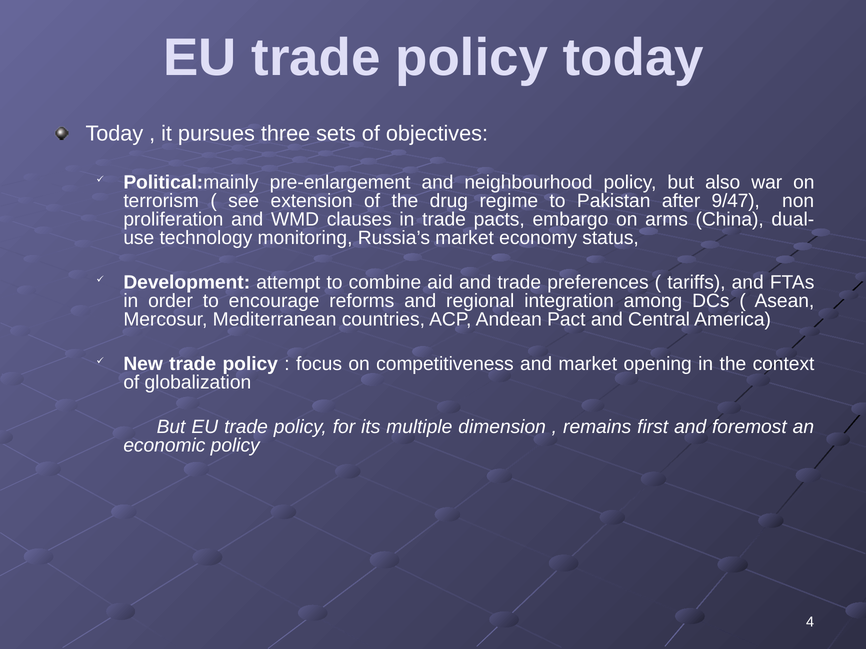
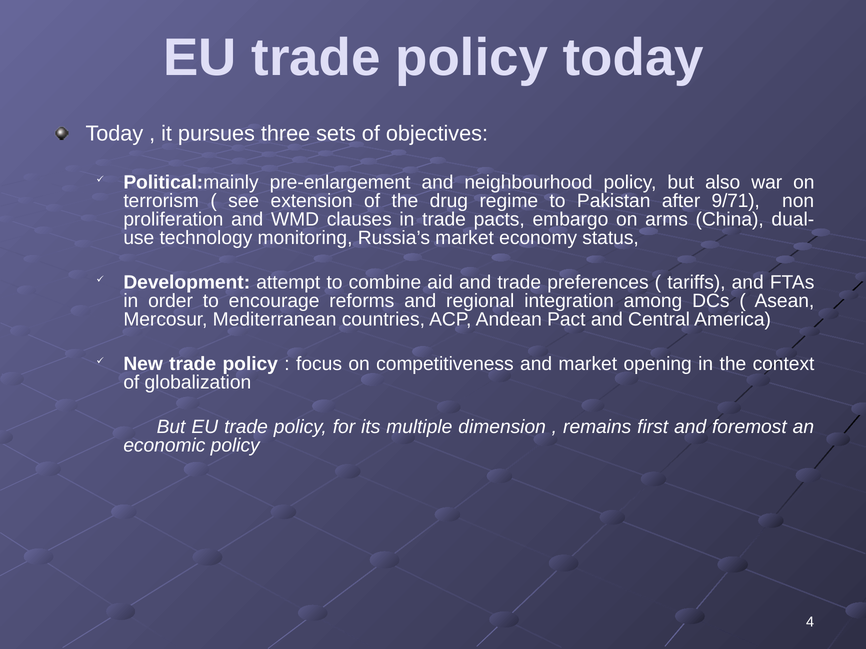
9/47: 9/47 -> 9/71
